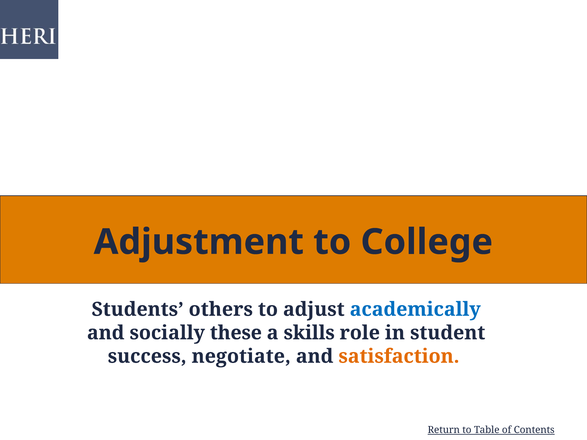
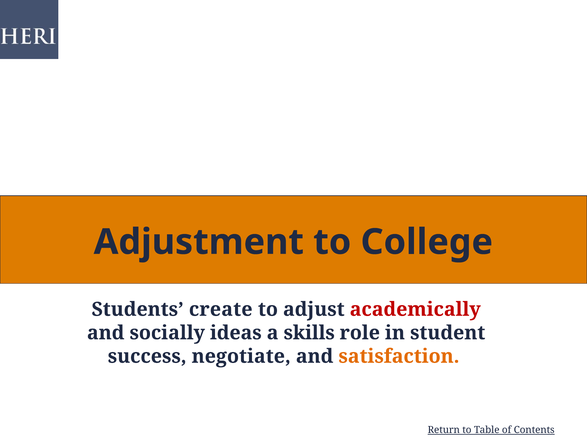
others: others -> create
academically colour: blue -> red
these: these -> ideas
